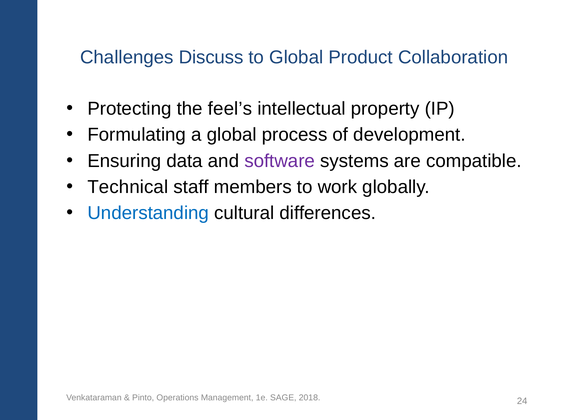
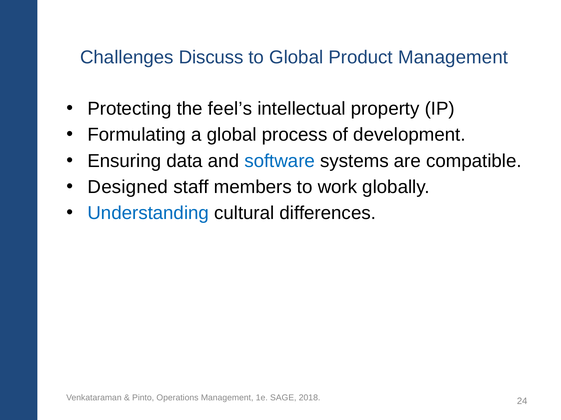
Product Collaboration: Collaboration -> Management
software colour: purple -> blue
Technical: Technical -> Designed
